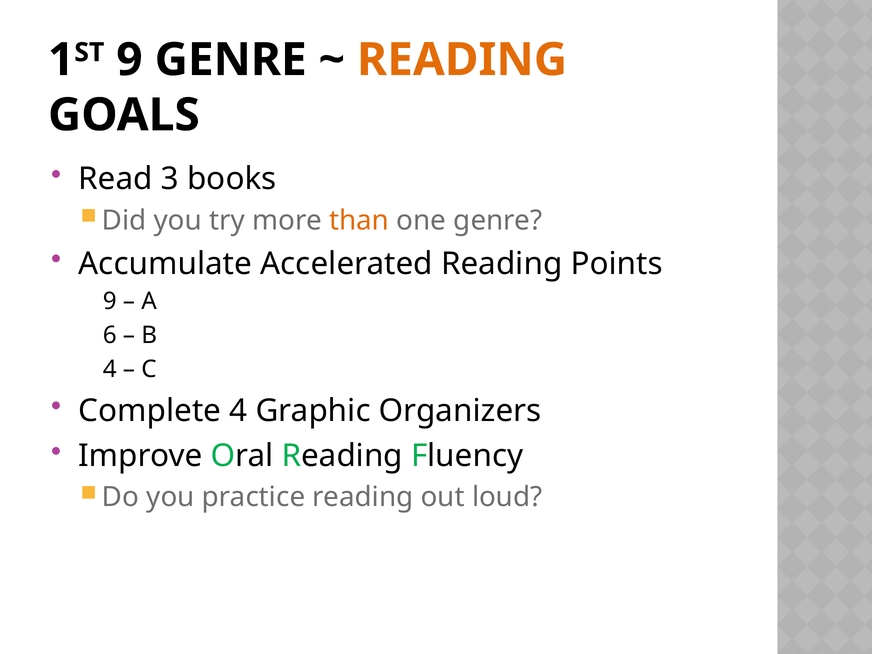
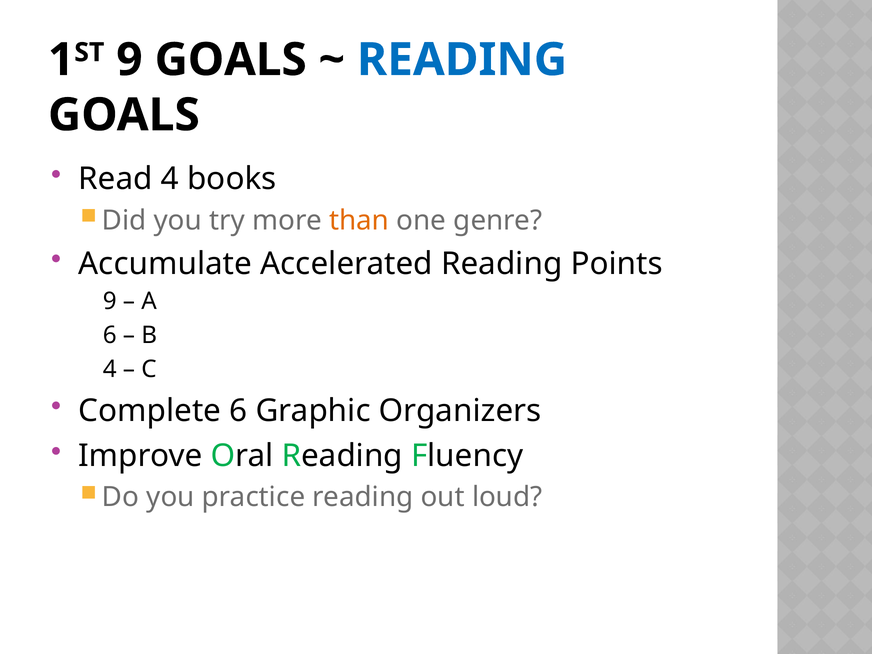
9 GENRE: GENRE -> GOALS
READING at (462, 60) colour: orange -> blue
Read 3: 3 -> 4
Complete 4: 4 -> 6
